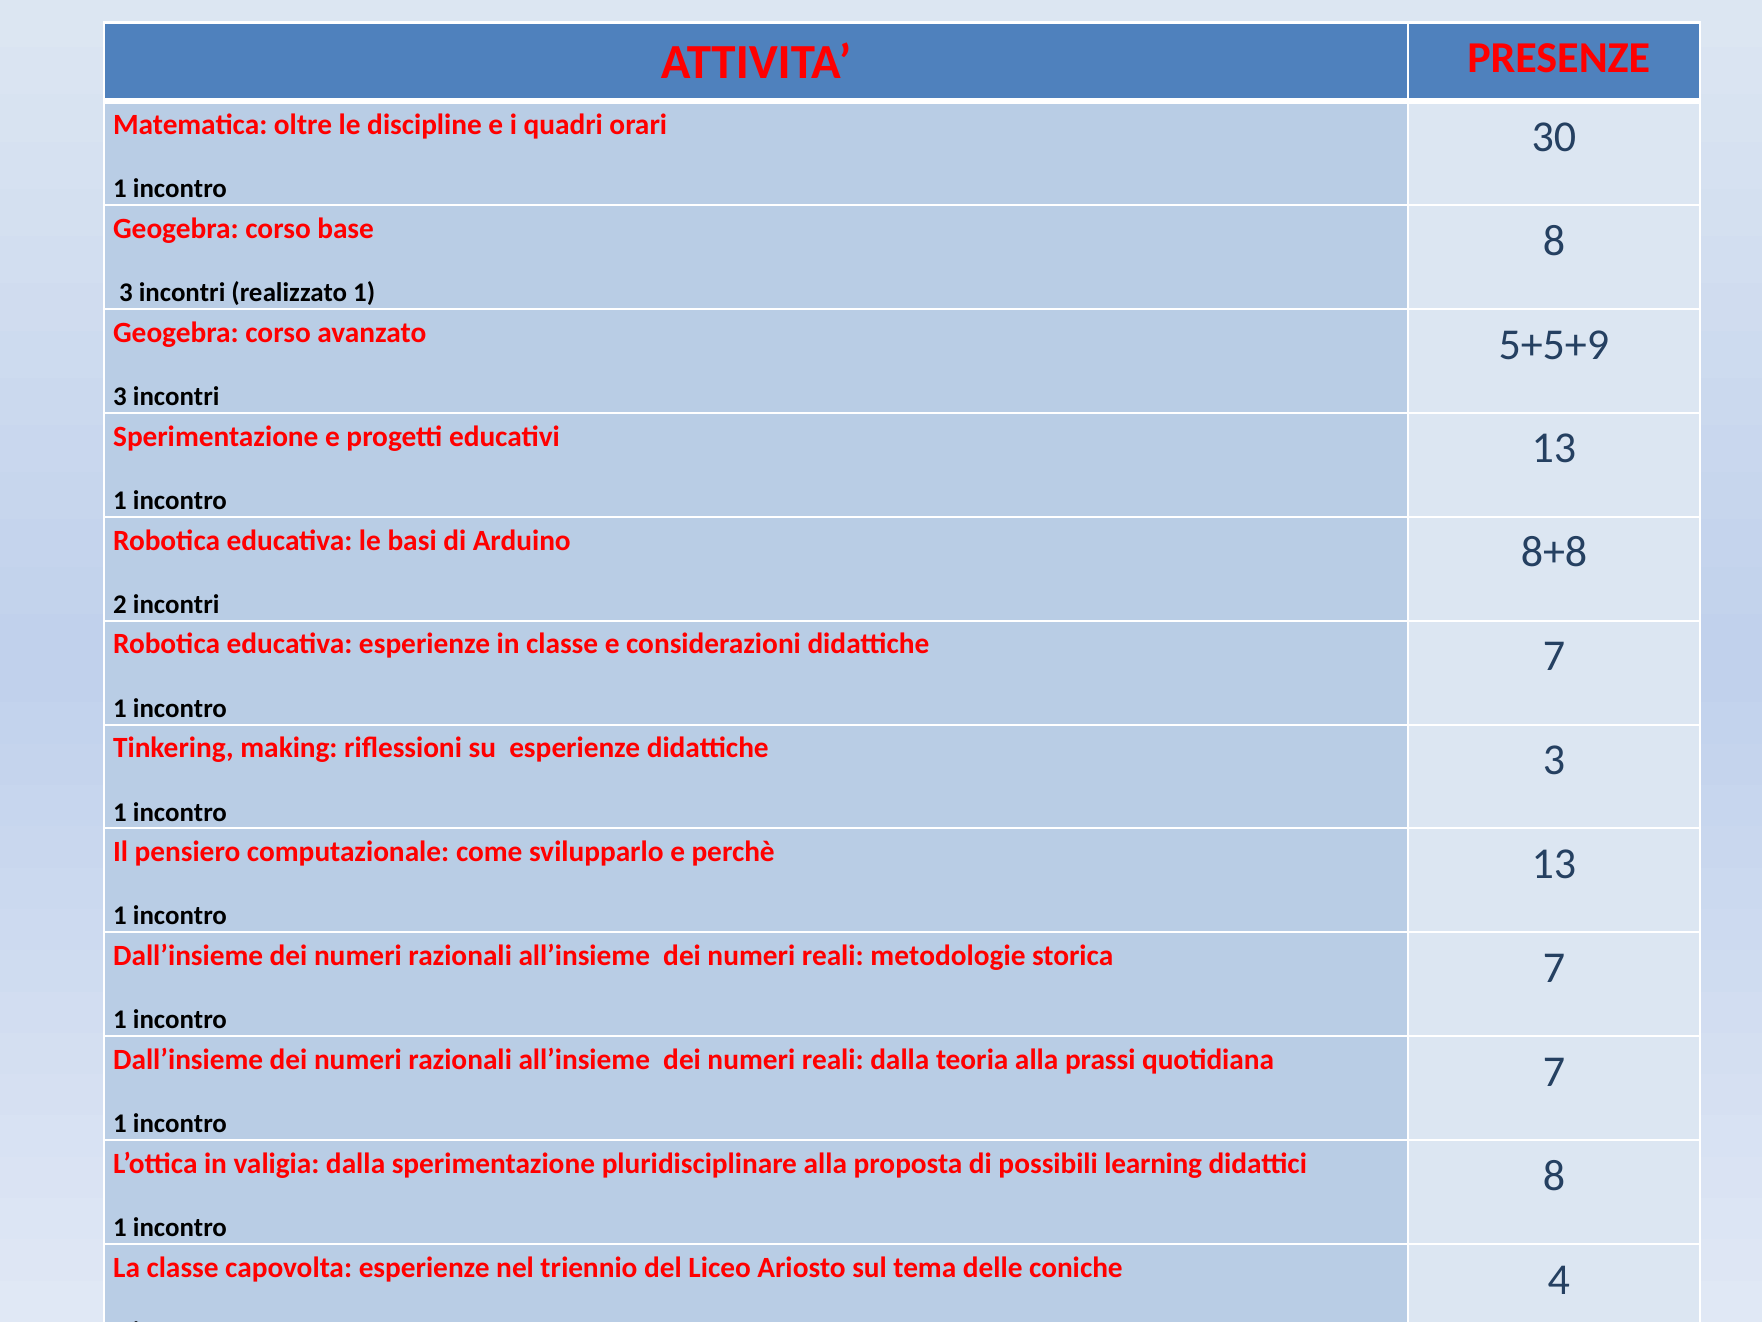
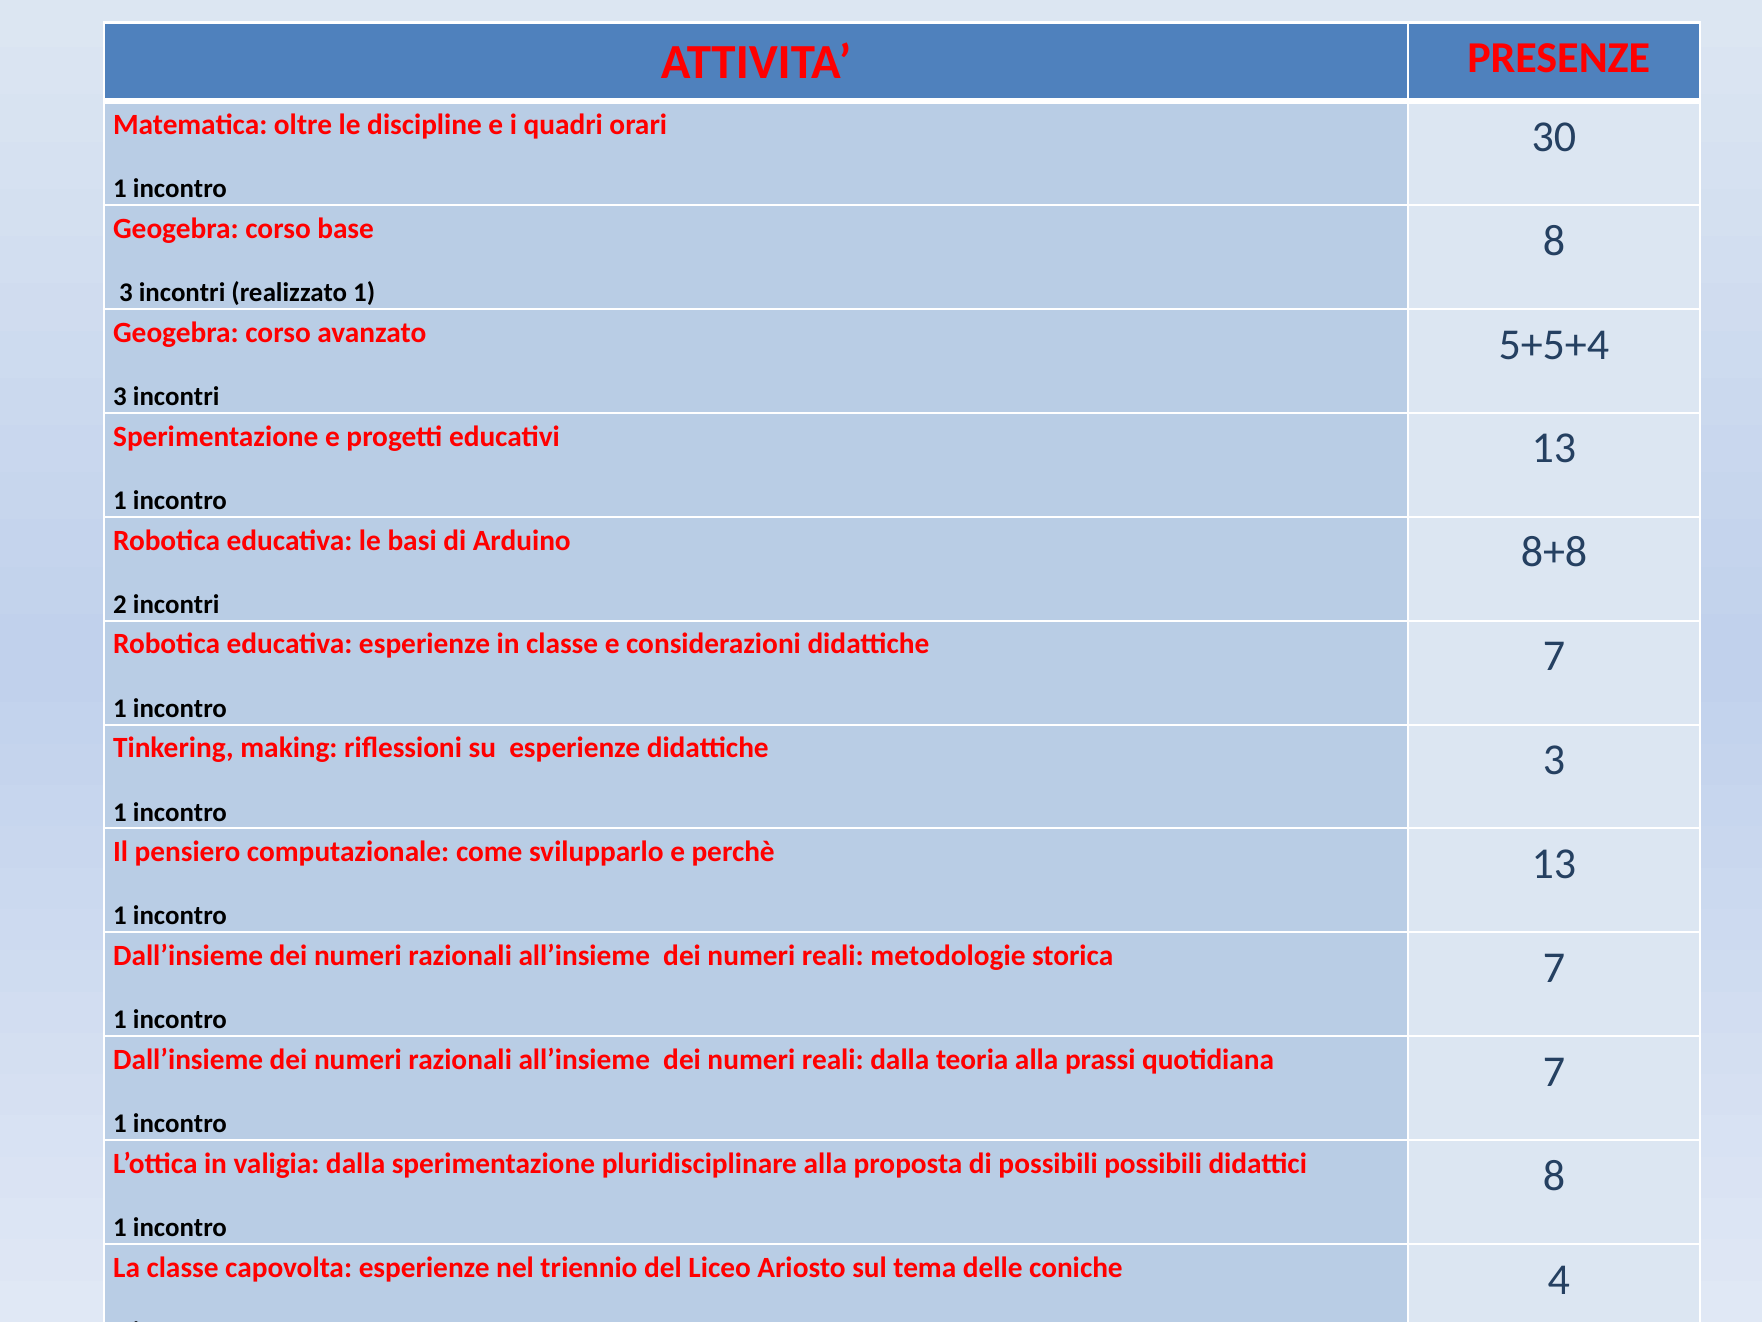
5+5+9: 5+5+9 -> 5+5+4
possibili learning: learning -> possibili
